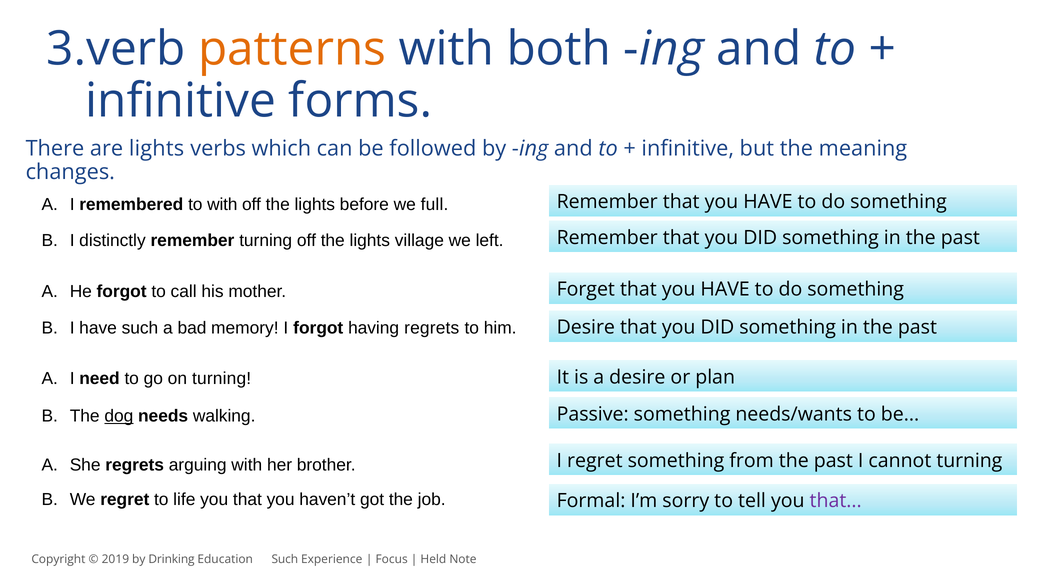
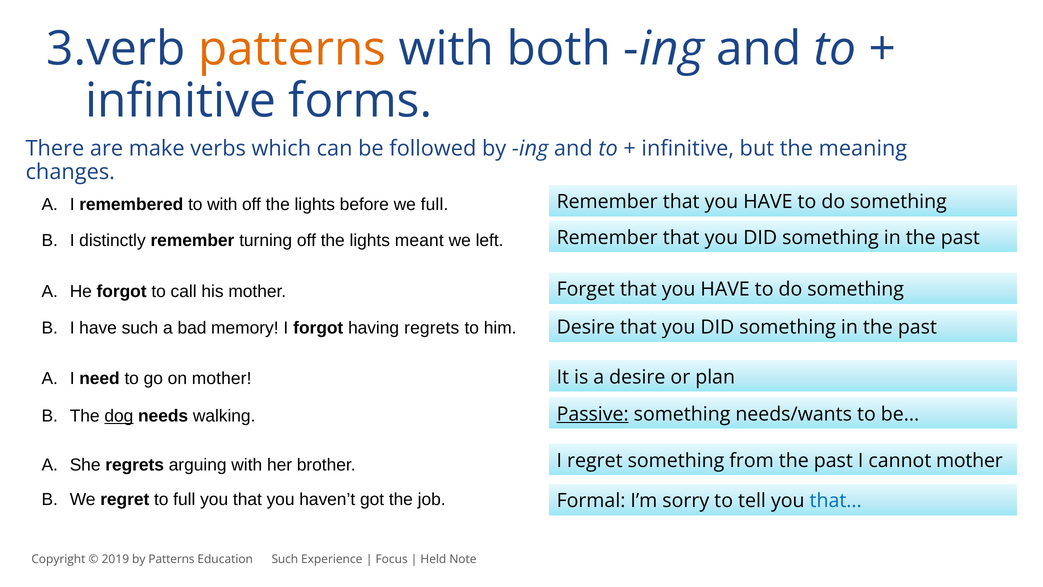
are lights: lights -> make
village: village -> meant
on turning: turning -> mother
Passive underline: none -> present
cannot turning: turning -> mother
to life: life -> full
that at (836, 501) colour: purple -> blue
by Drinking: Drinking -> Patterns
